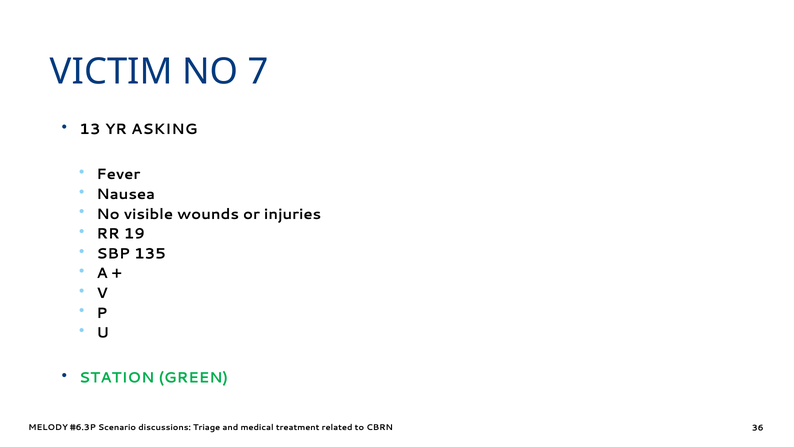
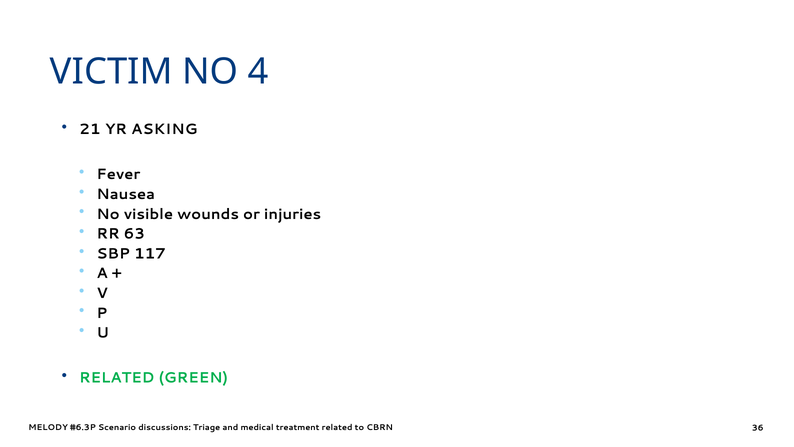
7: 7 -> 4
13: 13 -> 21
19: 19 -> 63
135: 135 -> 117
STATION at (117, 378): STATION -> RELATED
